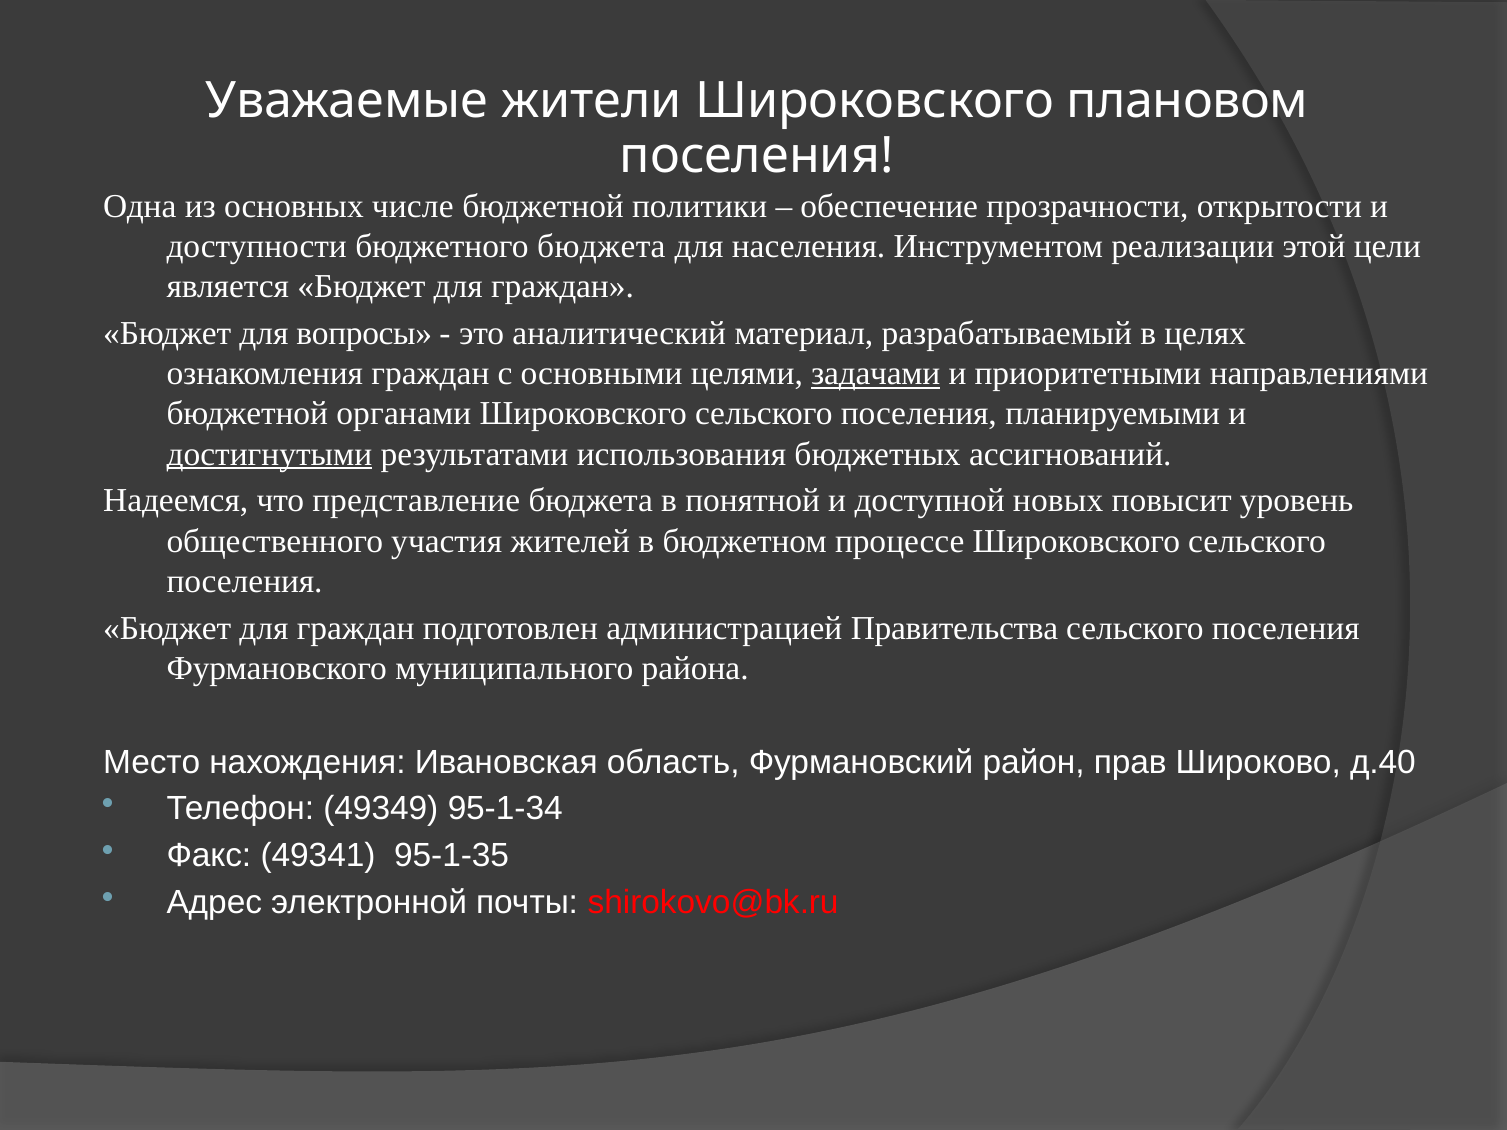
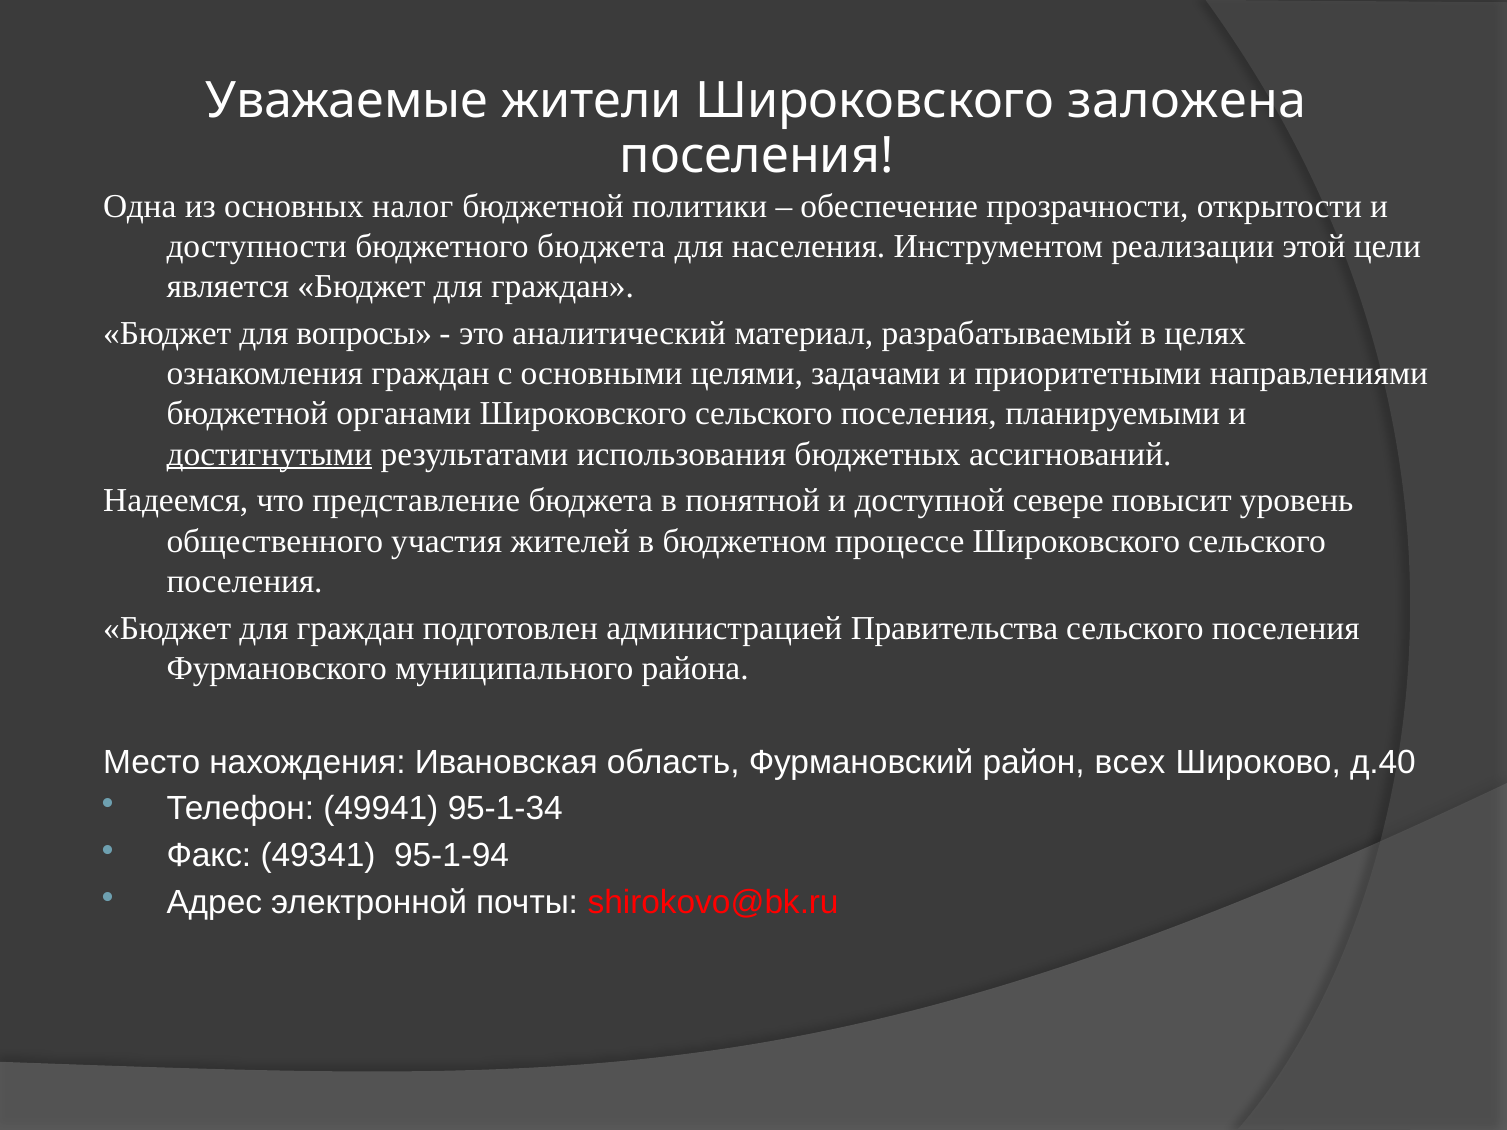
плановом: плановом -> заложена
числе: числе -> налог
задачами underline: present -> none
новых: новых -> севере
прав: прав -> всех
49349: 49349 -> 49941
95-1-35: 95-1-35 -> 95-1-94
